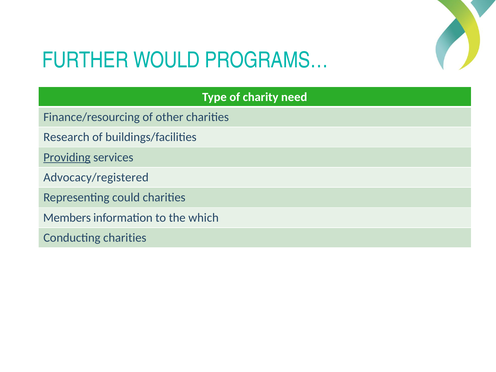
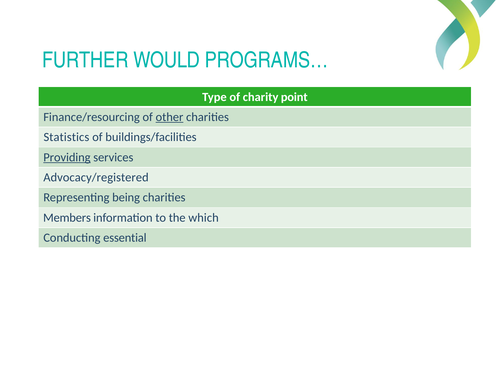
need: need -> point
other underline: none -> present
Research: Research -> Statistics
could: could -> being
Conducting charities: charities -> essential
